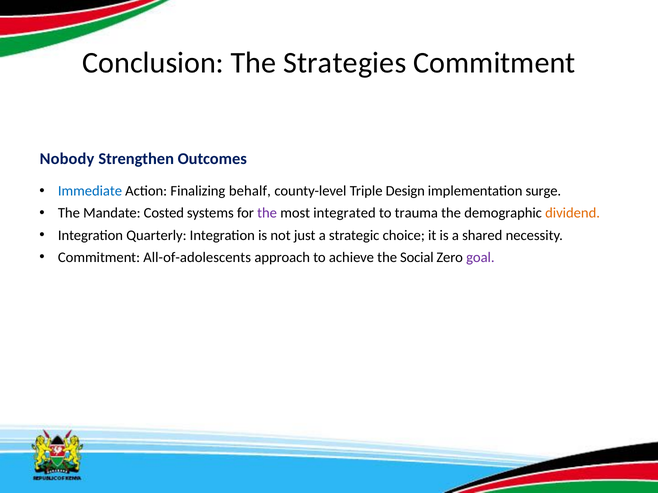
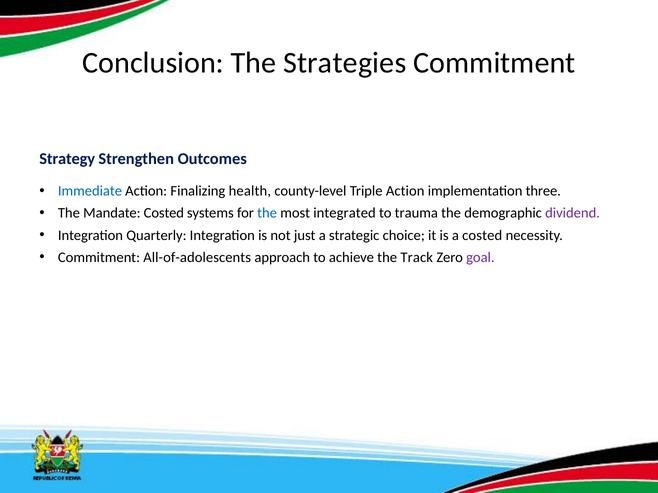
Nobody: Nobody -> Strategy
behalf: behalf -> health
Triple Design: Design -> Action
surge: surge -> three
the at (267, 213) colour: purple -> blue
dividend colour: orange -> purple
a shared: shared -> costed
Social: Social -> Track
